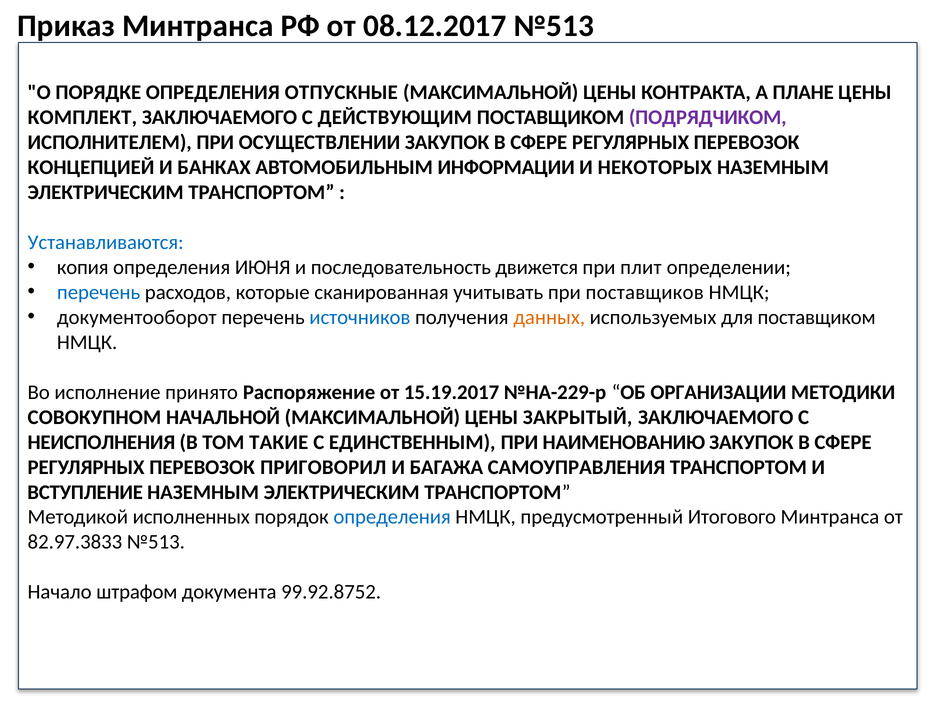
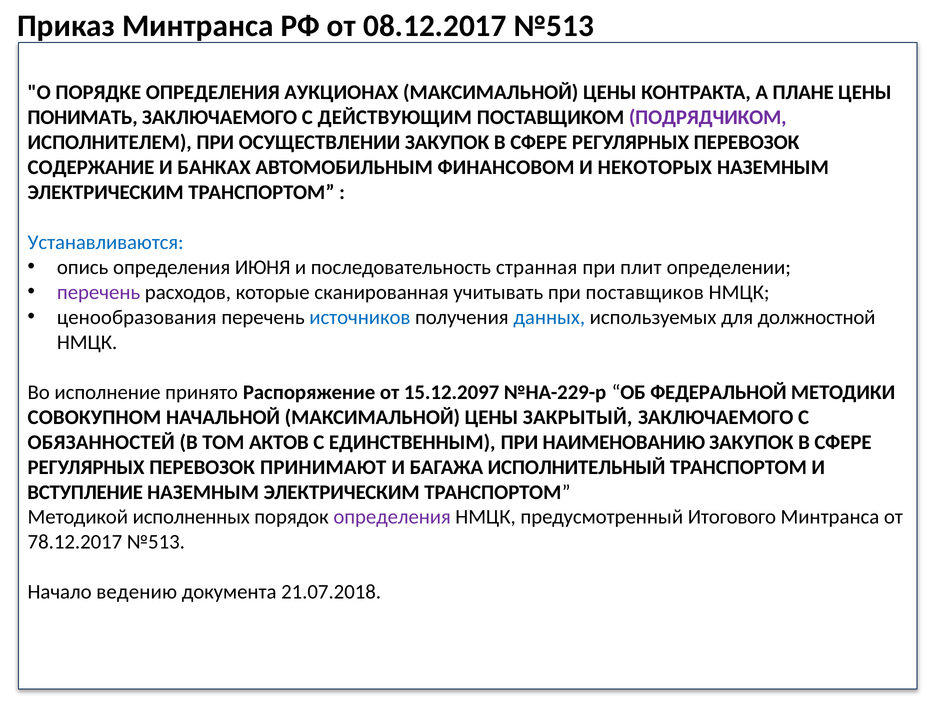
ОТПУСКНЫЕ: ОТПУСКНЫЕ -> АУКЦИОНАХ
КОМПЛЕКТ: КОМПЛЕКТ -> ПОНИМАТЬ
КОНЦЕПЦИЕЙ: КОНЦЕПЦИЕЙ -> СОДЕРЖАНИЕ
ИНФОРМАЦИИ: ИНФОРМАЦИИ -> ФИНАНСОВОМ
копия: копия -> опись
движется: движется -> странная
перечень at (99, 292) colour: blue -> purple
документооборот: документооборот -> ценообразования
данных colour: orange -> blue
для поставщиком: поставщиком -> должностной
15.19.2017: 15.19.2017 -> 15.12.2097
ОРГАНИЗАЦИИ: ОРГАНИЗАЦИИ -> ФЕДЕРАЛЬНОЙ
НЕИСПОЛНЕНИЯ: НЕИСПОЛНЕНИЯ -> ОБЯЗАННОСТЕЙ
ТАКИЕ: ТАКИЕ -> АКТОВ
ПРИГОВОРИЛ: ПРИГОВОРИЛ -> ПРИНИМАЮТ
САМОУПРАВЛЕНИЯ: САМОУПРАВЛЕНИЯ -> ИСПОЛНИТЕЛЬНЫЙ
определения at (392, 517) colour: blue -> purple
82.97.3833: 82.97.3833 -> 78.12.2017
штрафом: штрафом -> ведению
99.92.8752: 99.92.8752 -> 21.07.2018
